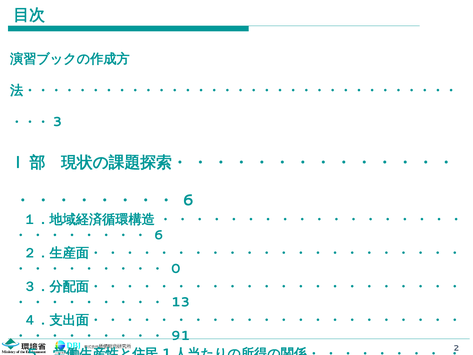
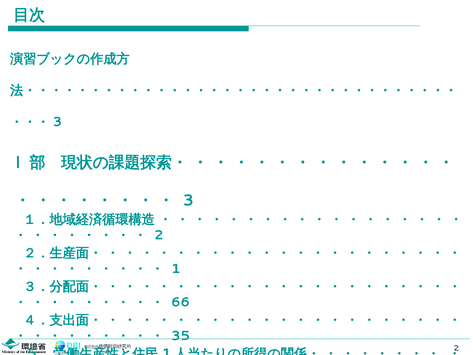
6 at (188, 200): 6 -> 3
6 at (159, 235): 6 -> 2
0: 0 -> 1
13: 13 -> 66
91: 91 -> 35
